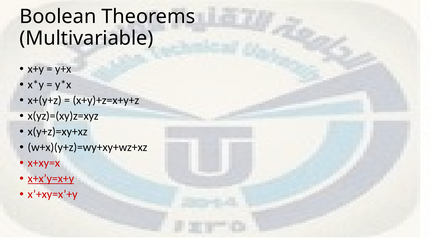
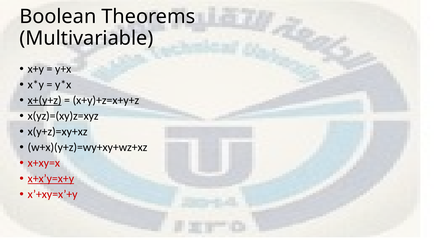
x+(y+z underline: none -> present
